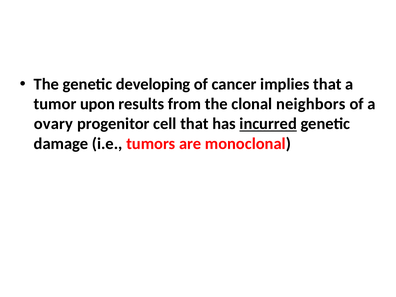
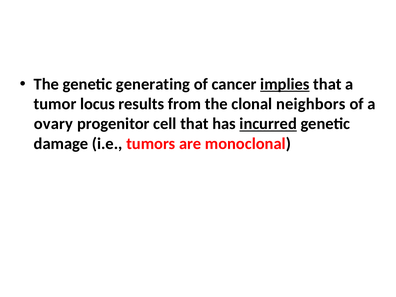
developing: developing -> generating
implies underline: none -> present
upon: upon -> locus
